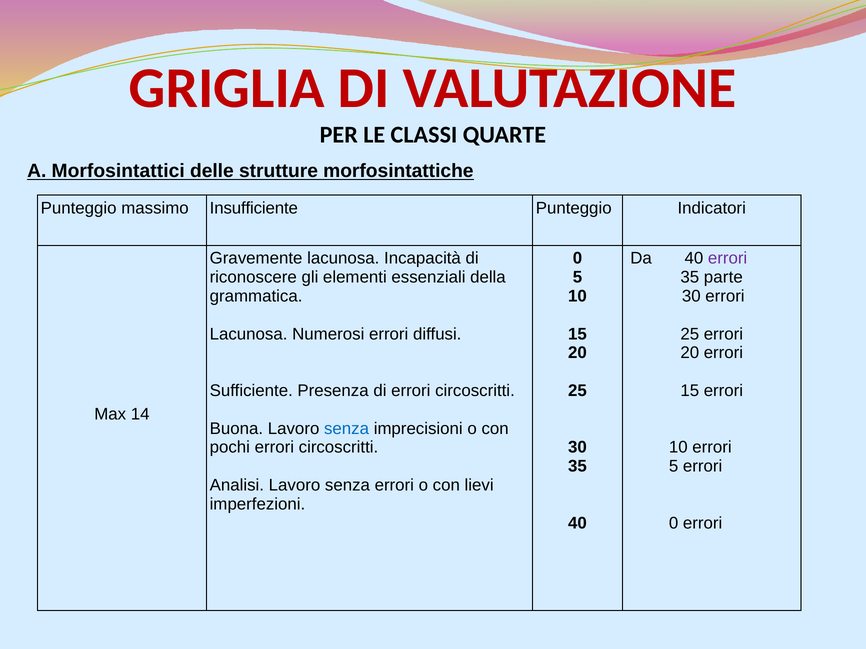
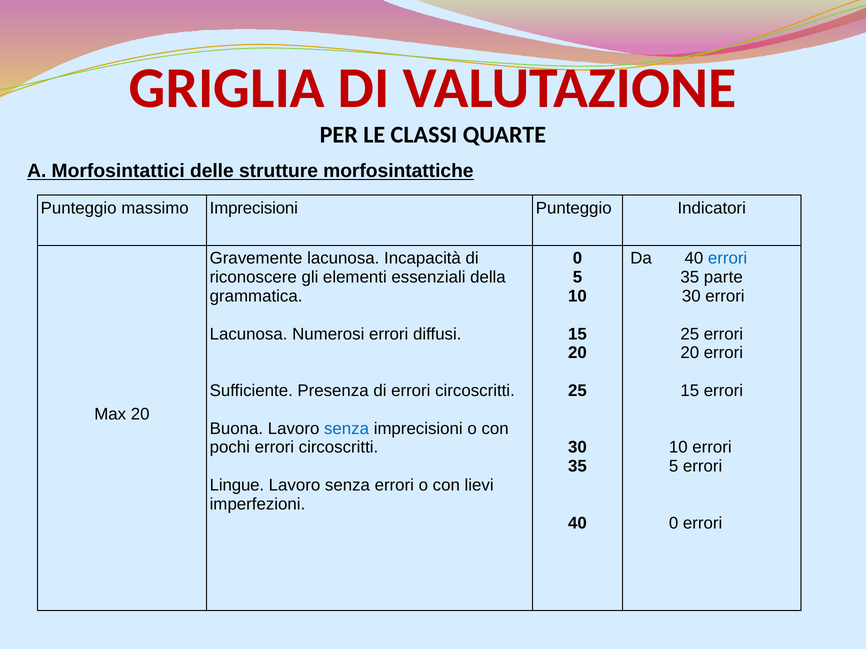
massimo Insufficiente: Insufficiente -> Imprecisioni
errori at (728, 259) colour: purple -> blue
Max 14: 14 -> 20
Analisi: Analisi -> Lingue
